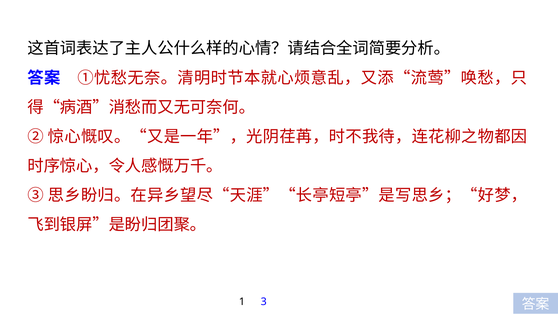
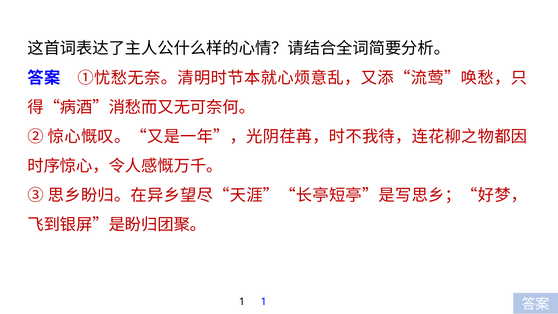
1 3: 3 -> 1
